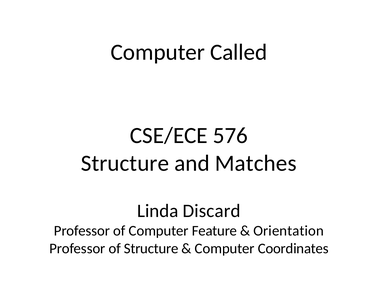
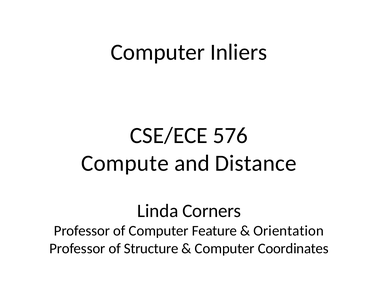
Called: Called -> Inliers
Structure at (125, 163): Structure -> Compute
Matches: Matches -> Distance
Discard: Discard -> Corners
